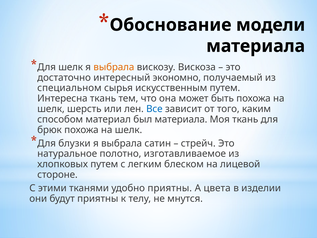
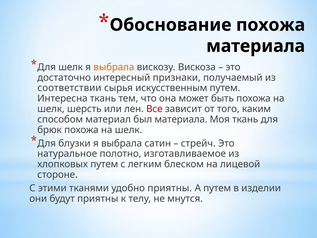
Обоснование модели: модели -> похожа
экономно: экономно -> признаки
специальном: специальном -> соответствии
Все colour: blue -> red
А цвета: цвета -> путем
